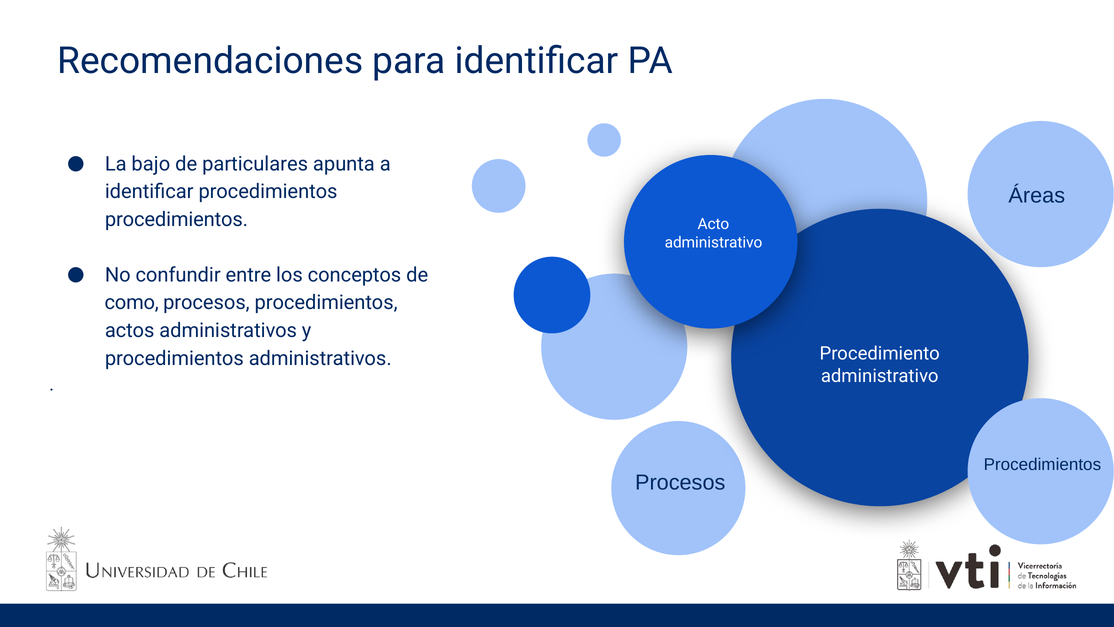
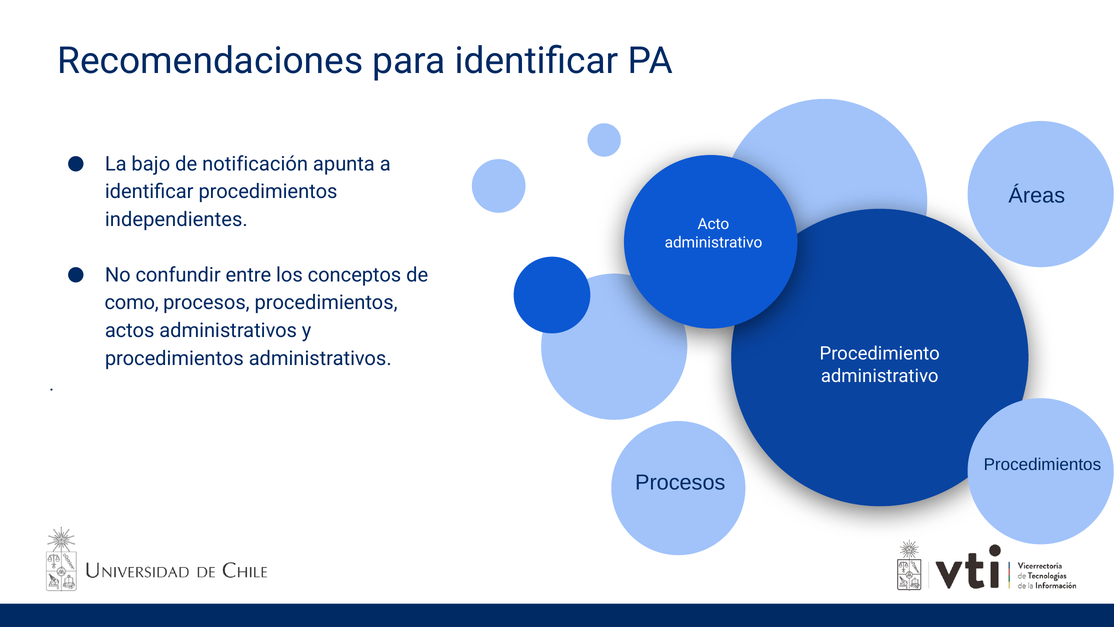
particulares: particulares -> notificación
procedimientos at (176, 219): procedimientos -> independientes
